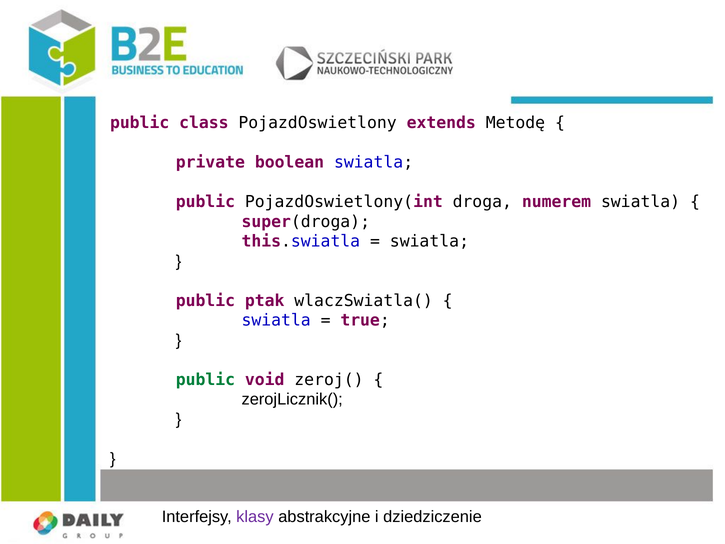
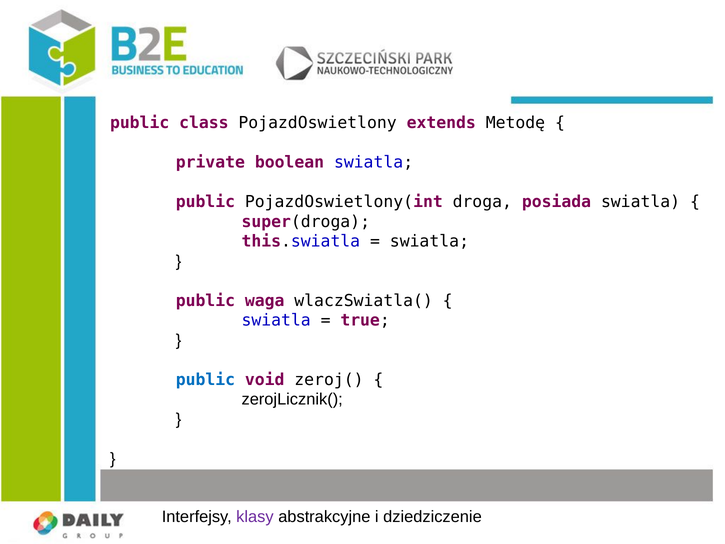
numerem: numerem -> posiada
ptak: ptak -> waga
public at (205, 379) colour: green -> blue
